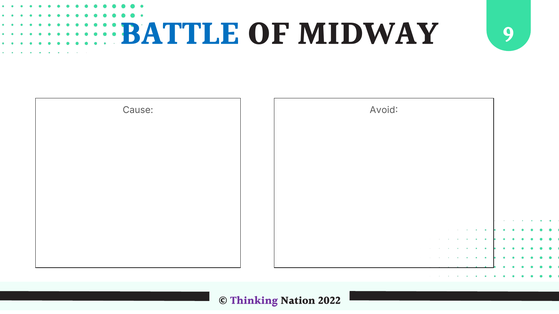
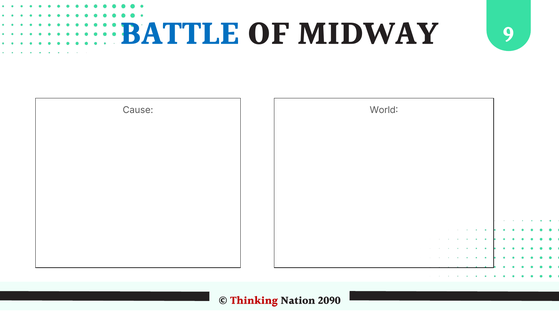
Avoid: Avoid -> World
Thinking colour: purple -> red
2022: 2022 -> 2090
